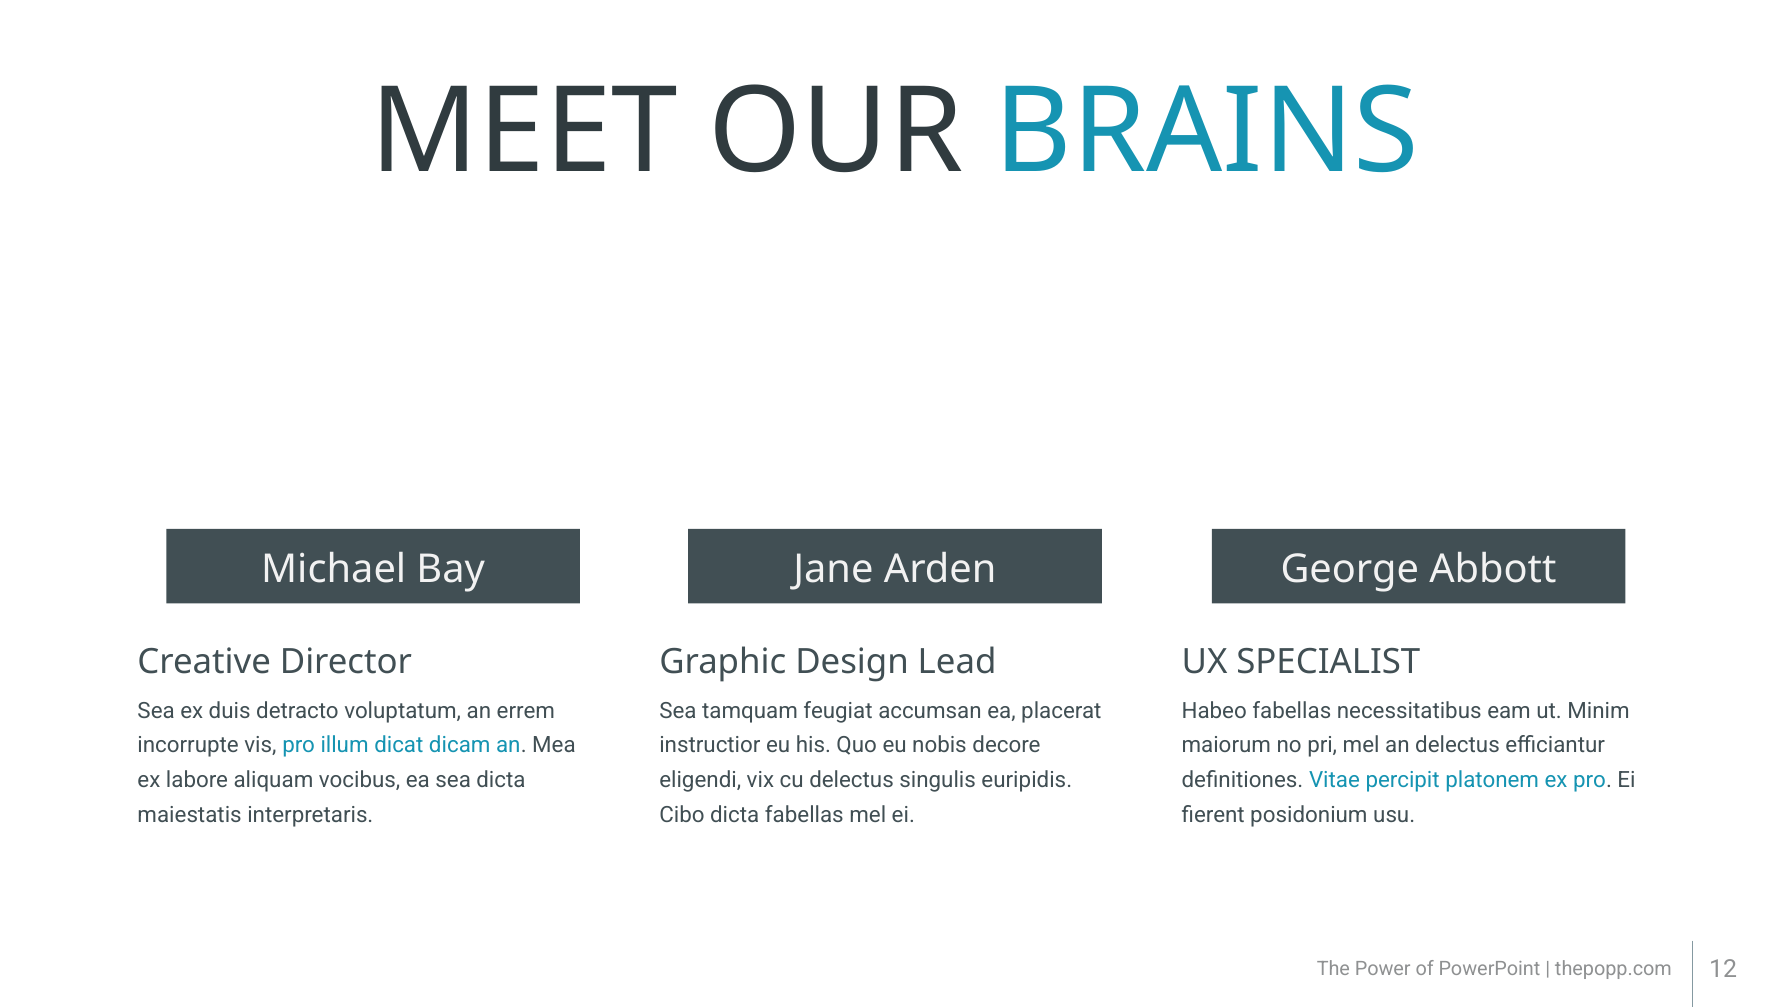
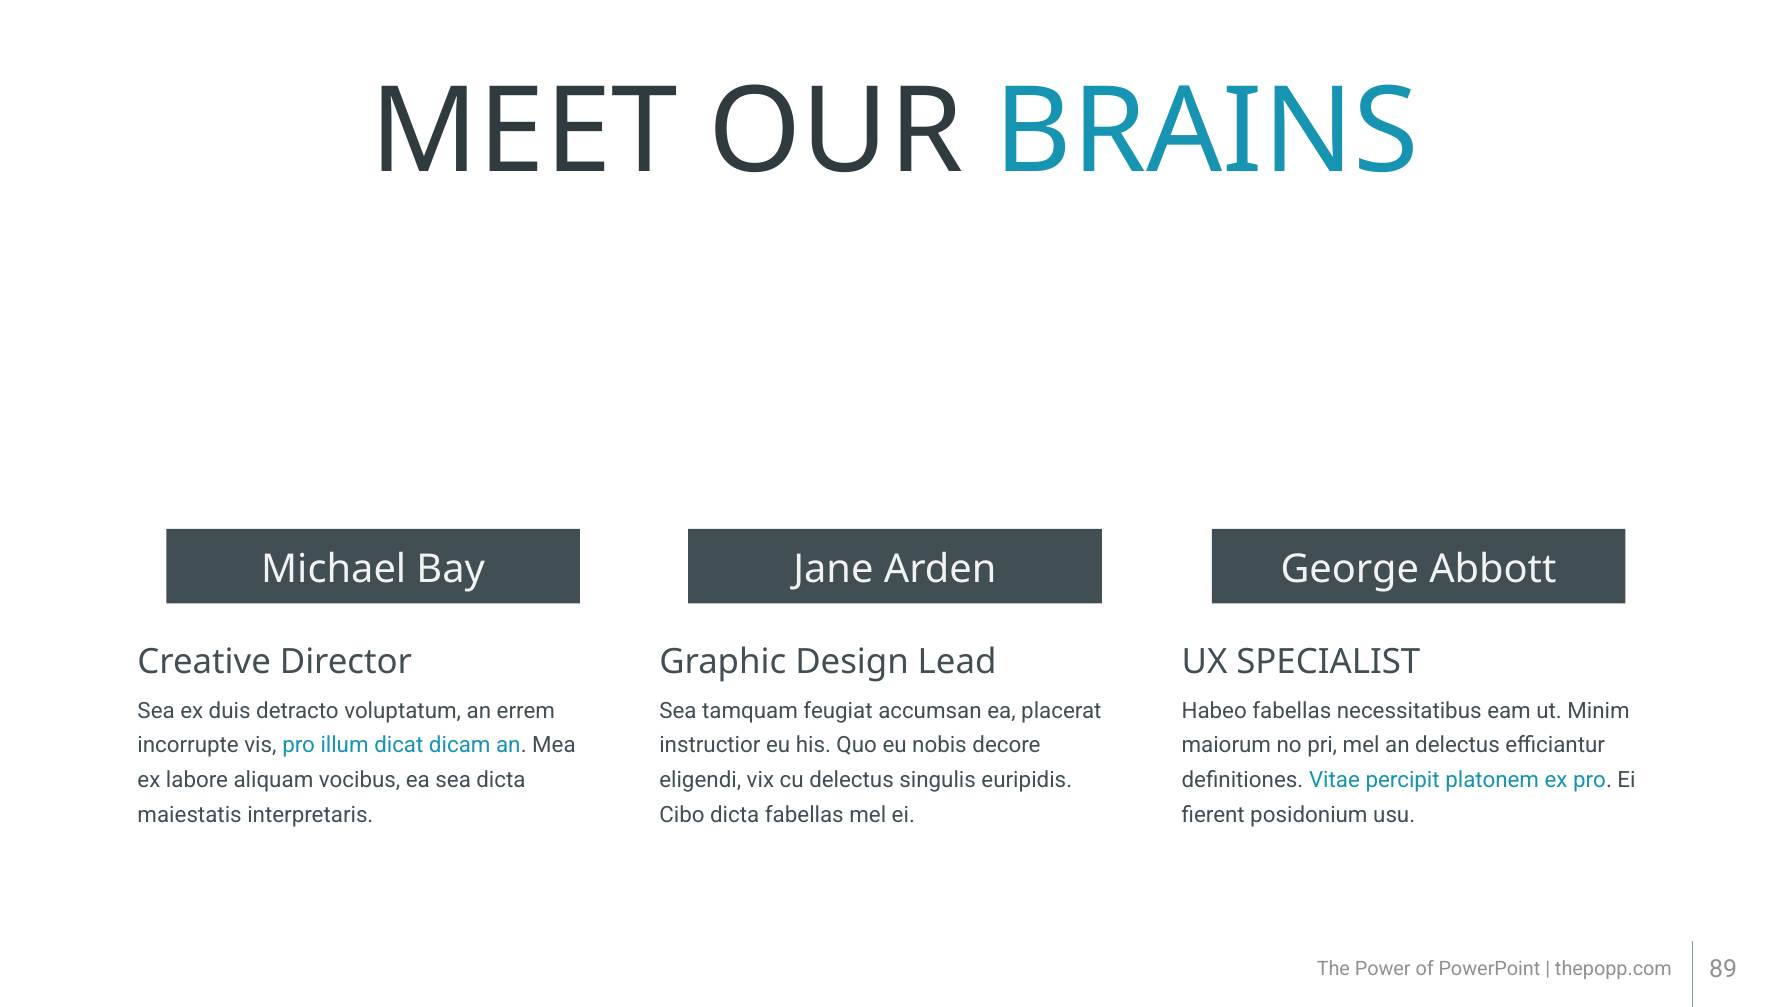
12: 12 -> 89
